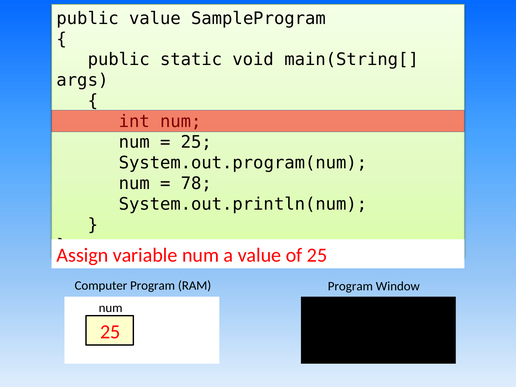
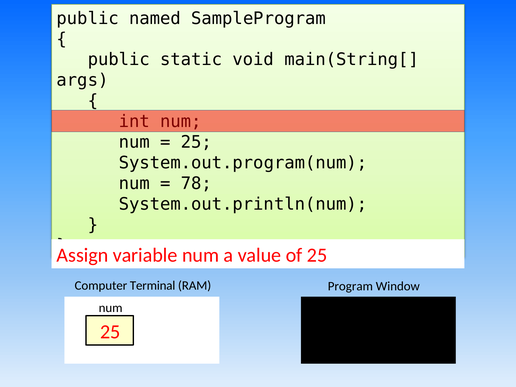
public value: value -> named
Computer Program: Program -> Terminal
